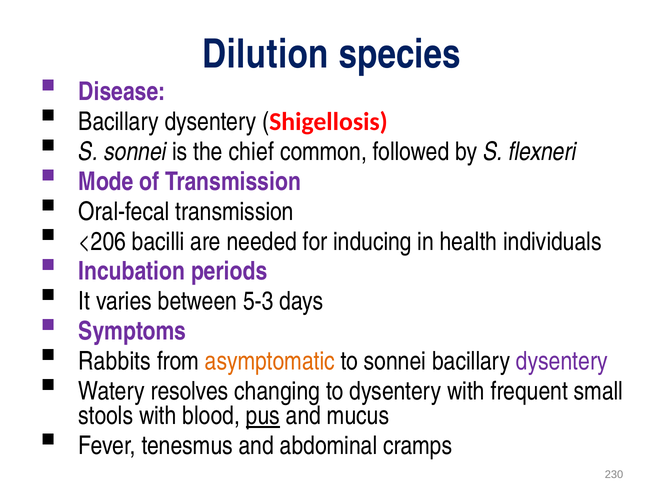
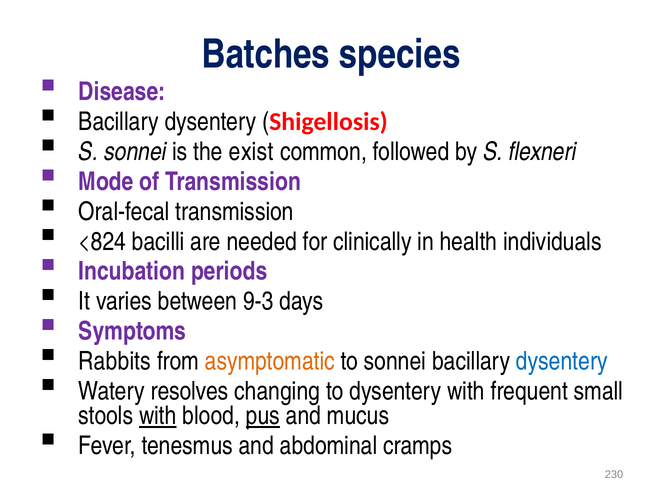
Dilution: Dilution -> Batches
chief: chief -> exist
<206: <206 -> <824
inducing: inducing -> clinically
5-3: 5-3 -> 9-3
dysentery at (562, 361) colour: purple -> blue
with at (158, 416) underline: none -> present
